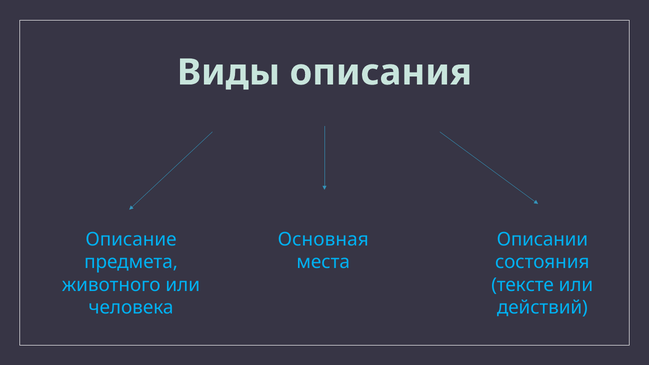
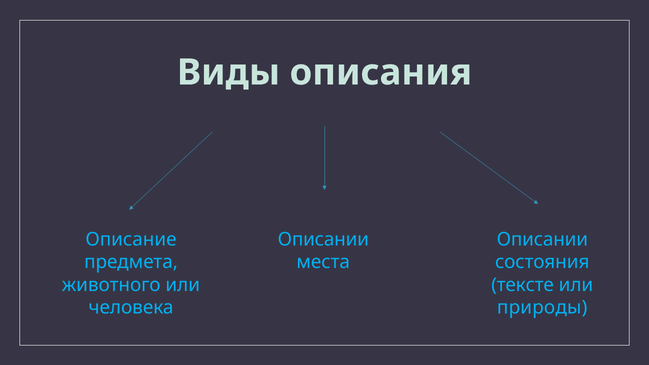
Основная at (323, 239): Основная -> Описании
действий: действий -> природы
